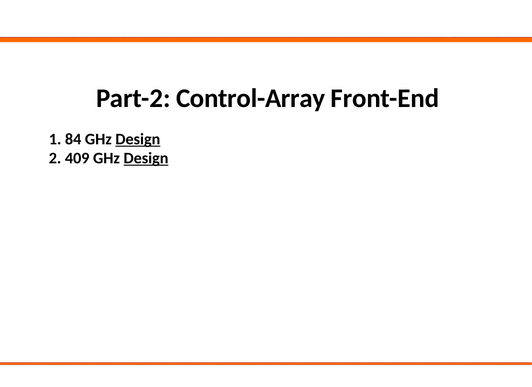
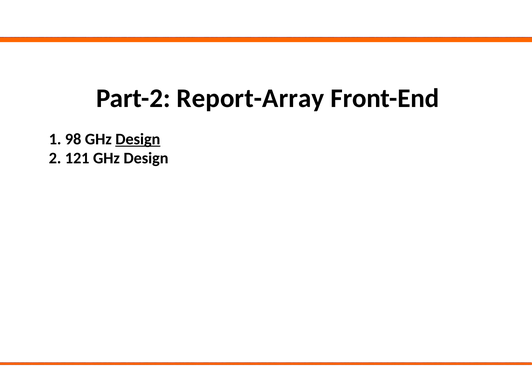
Control-Array: Control-Array -> Report-Array
84: 84 -> 98
409: 409 -> 121
Design at (146, 158) underline: present -> none
